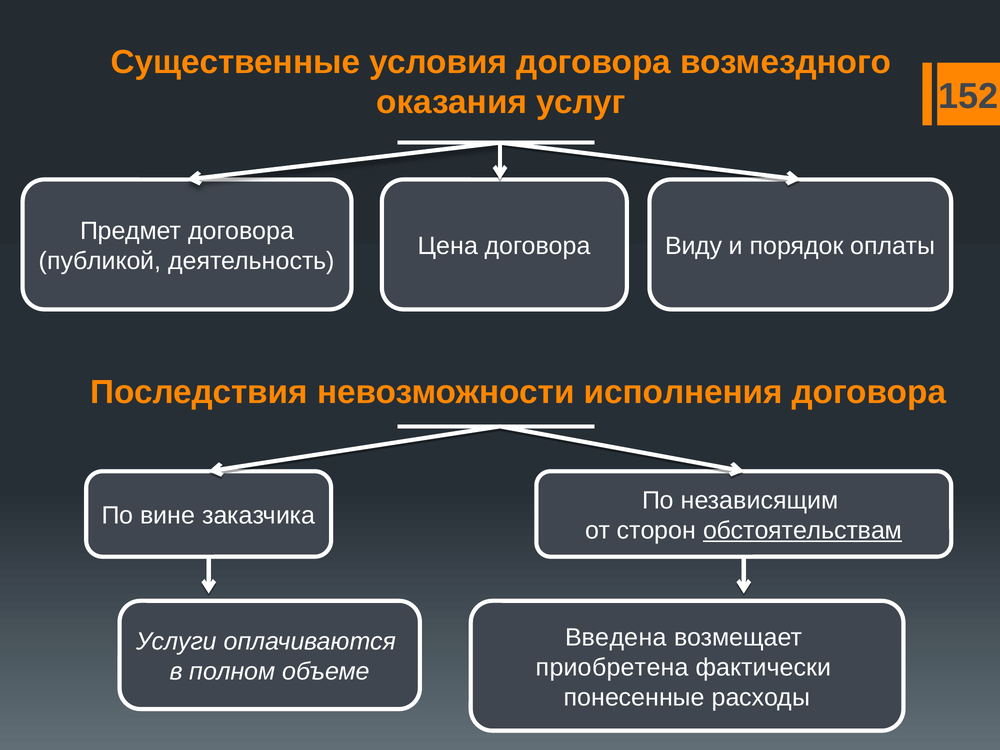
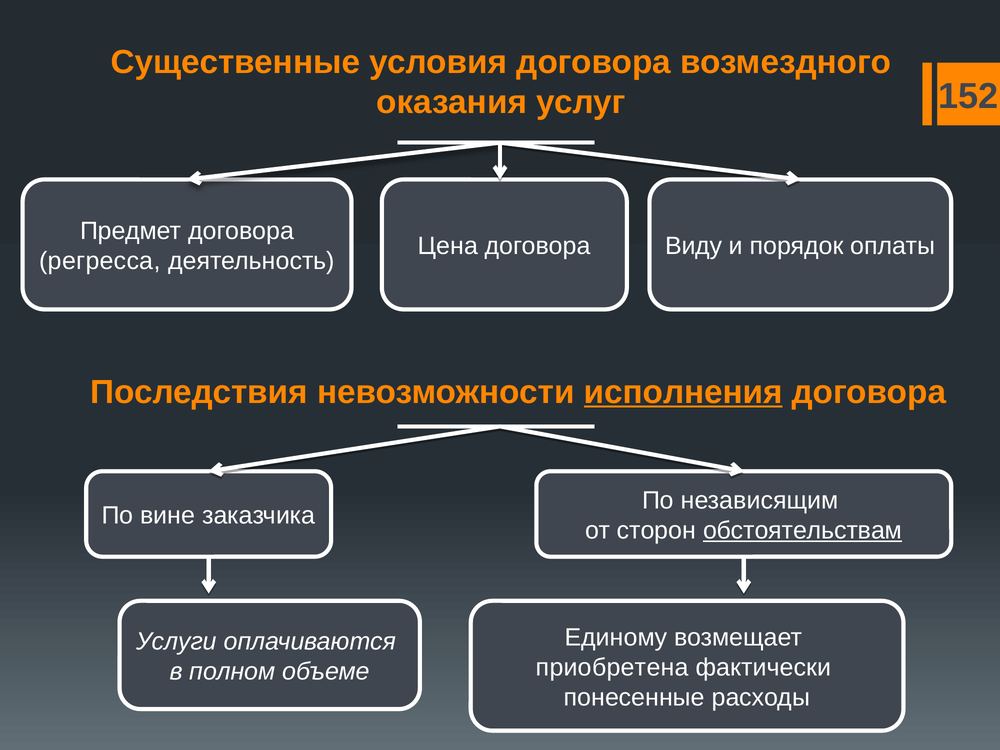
публикой: публикой -> регресса
исполнения underline: none -> present
Введена: Введена -> Единому
